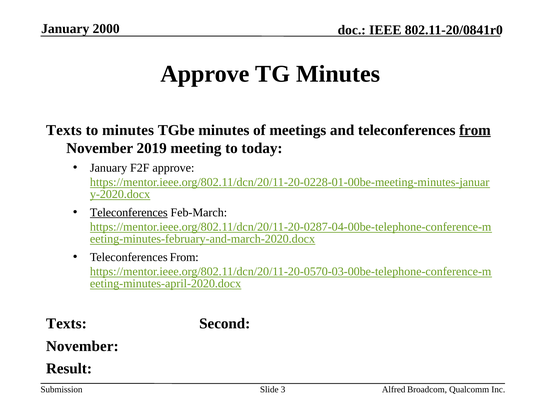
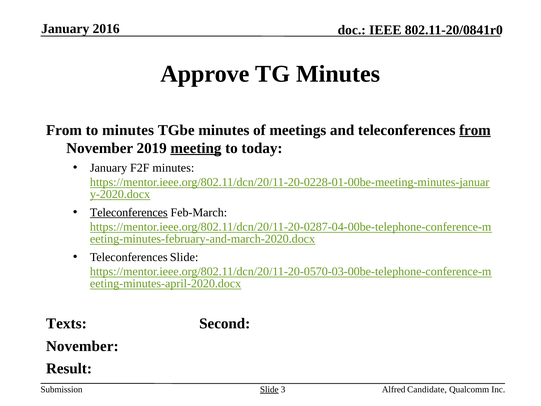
2000: 2000 -> 2016
Texts at (64, 130): Texts -> From
meeting underline: none -> present
F2F approve: approve -> minutes
From at (184, 257): From -> Slide
Slide at (269, 389) underline: none -> present
Broadcom: Broadcom -> Candidate
